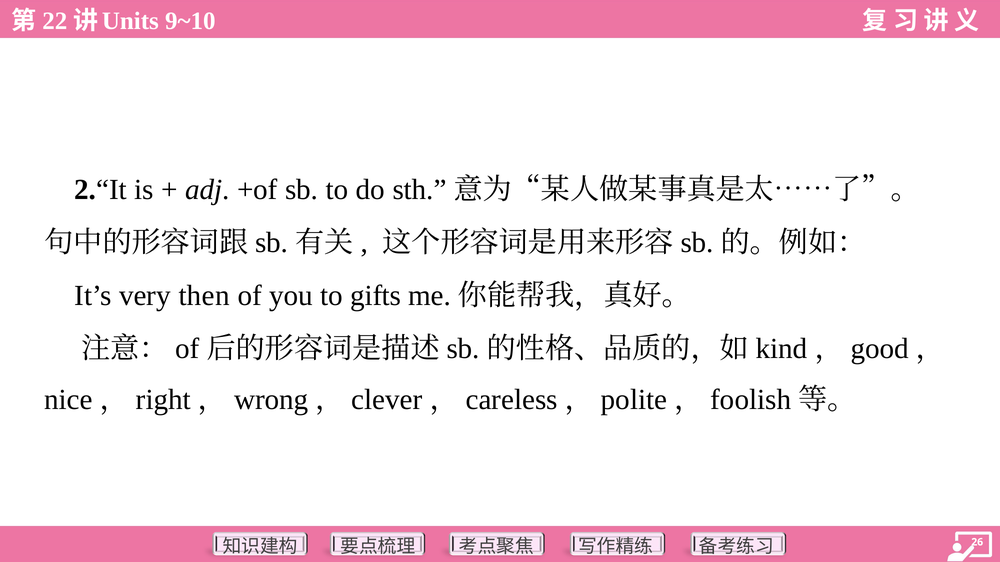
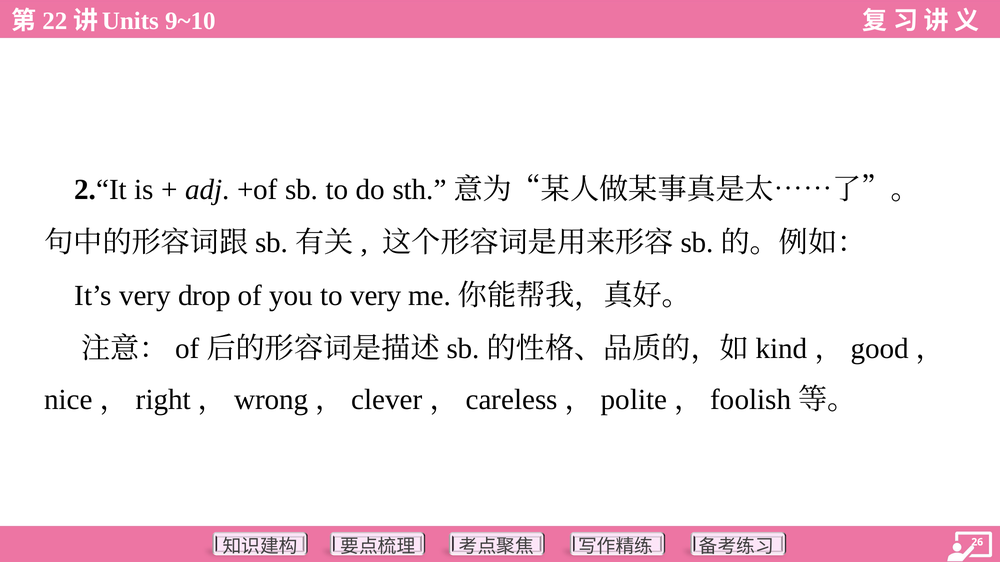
then: then -> drop
to gifts: gifts -> very
